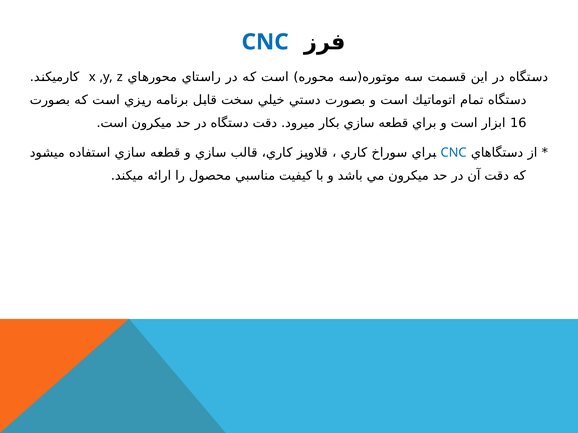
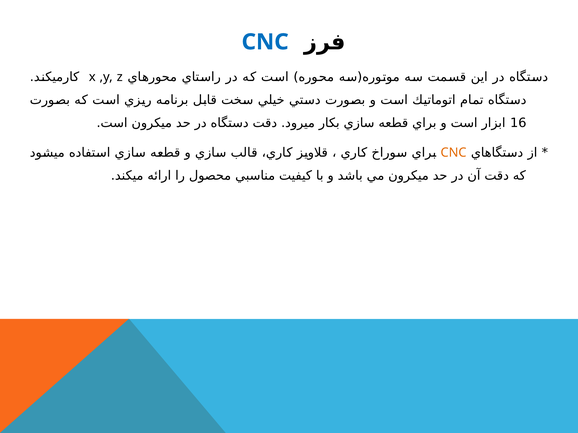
CNC at (454, 153) colour: blue -> orange
